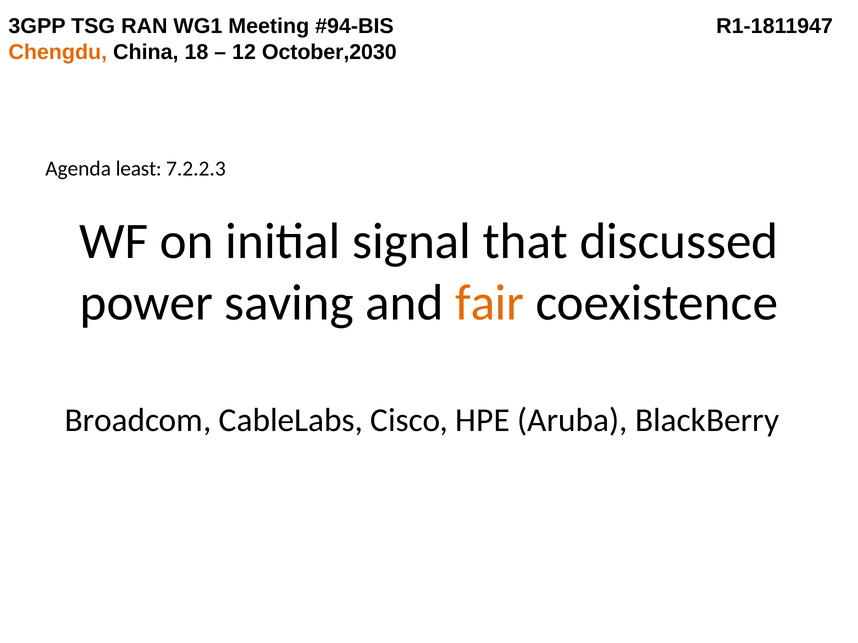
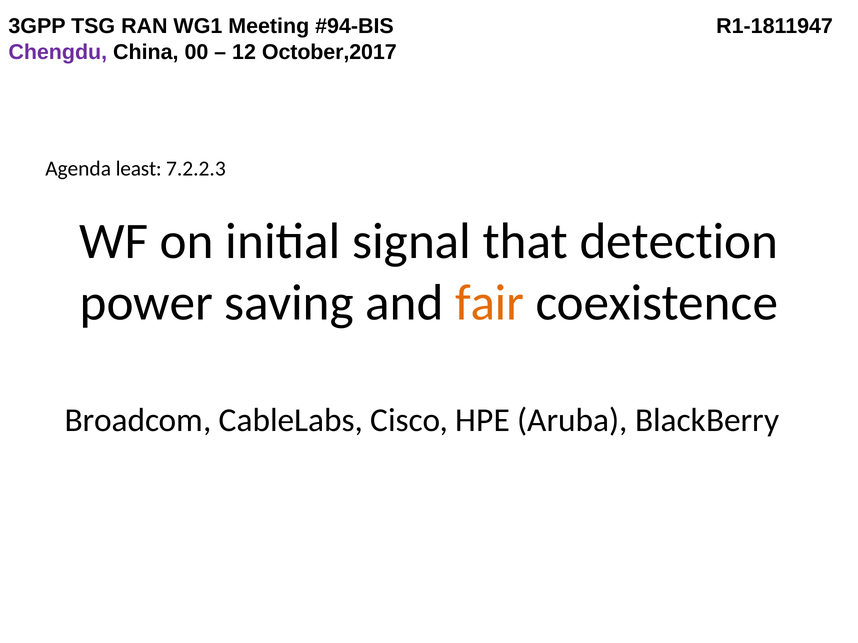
Chengdu colour: orange -> purple
18: 18 -> 00
October,2030: October,2030 -> October,2017
discussed: discussed -> detection
